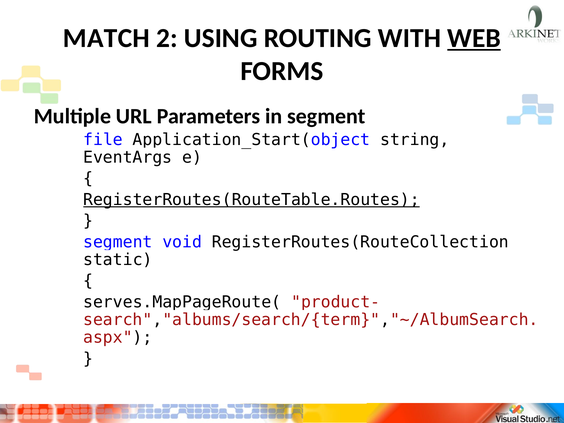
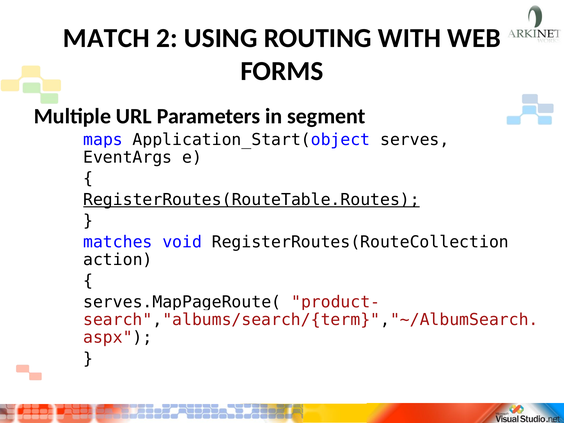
WEB underline: present -> none
file: file -> maps
string: string -> serves
segment at (118, 242): segment -> matches
static: static -> action
